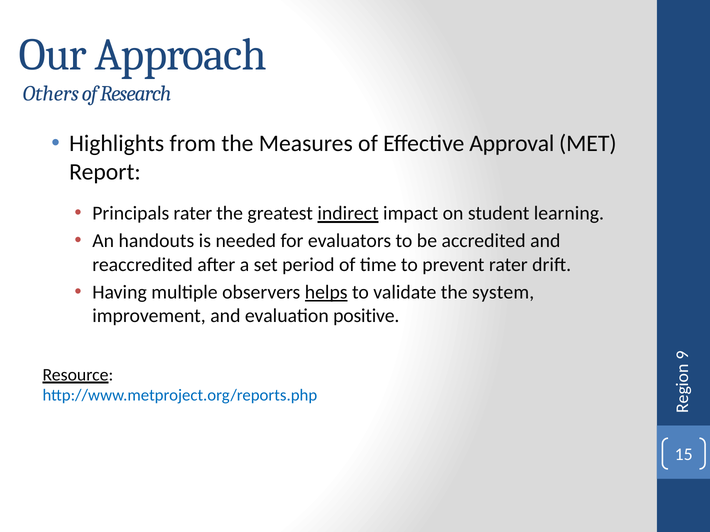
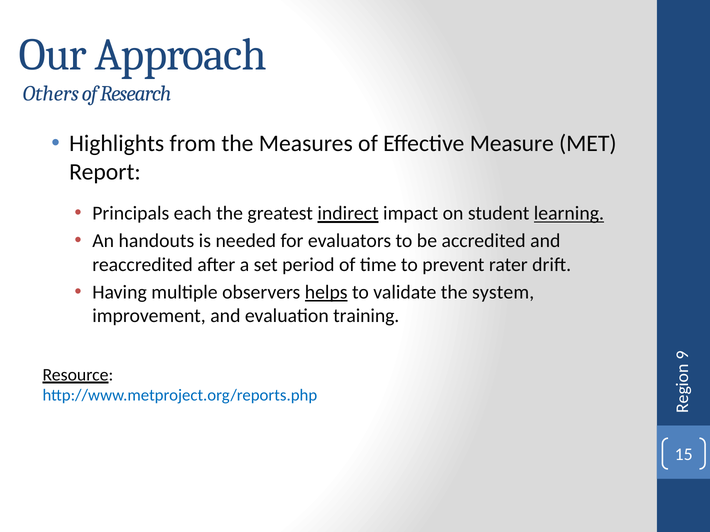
Approval: Approval -> Measure
Principals rater: rater -> each
learning underline: none -> present
positive: positive -> training
